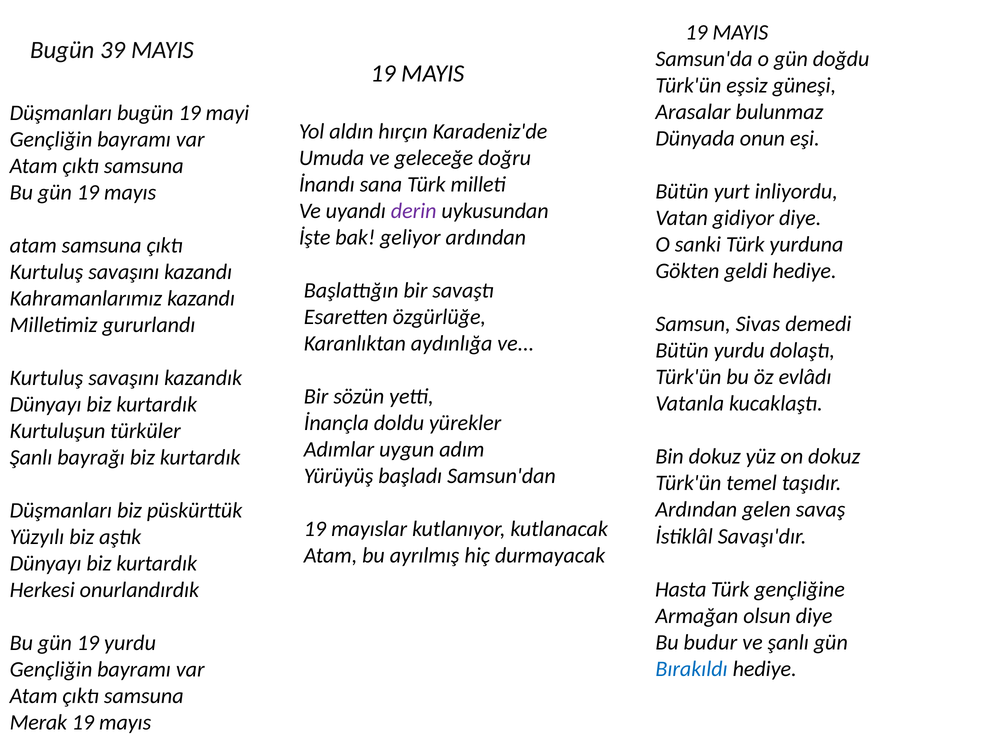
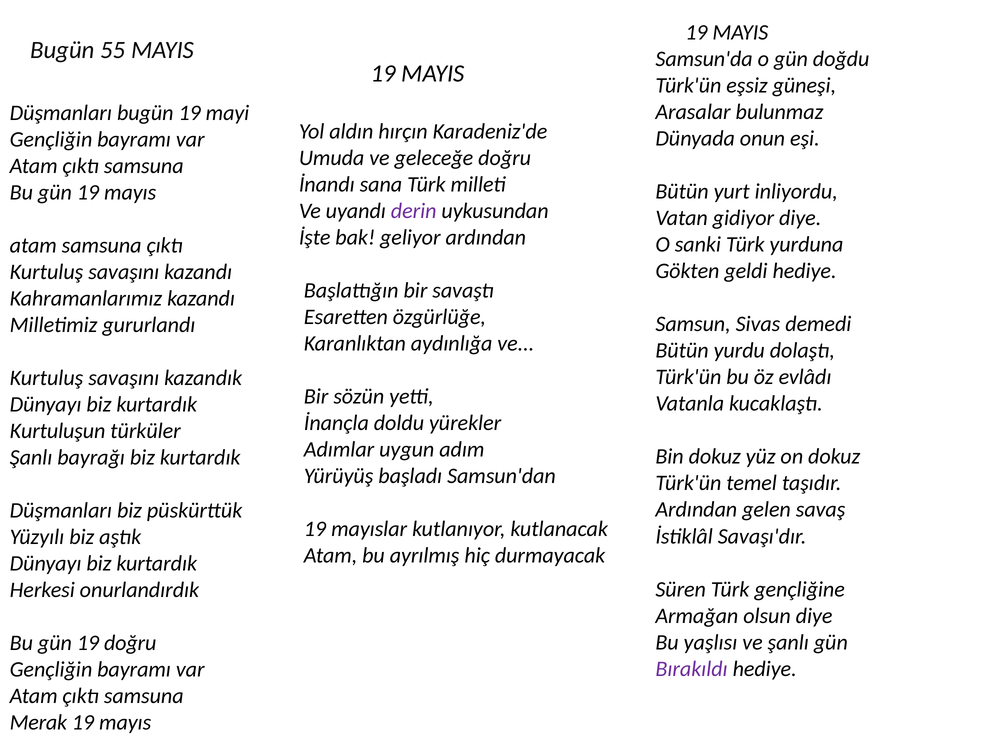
39: 39 -> 55
Hasta: Hasta -> Süren
budur: budur -> yaşlısı
19 yurdu: yurdu -> doğru
Bırakıldı colour: blue -> purple
